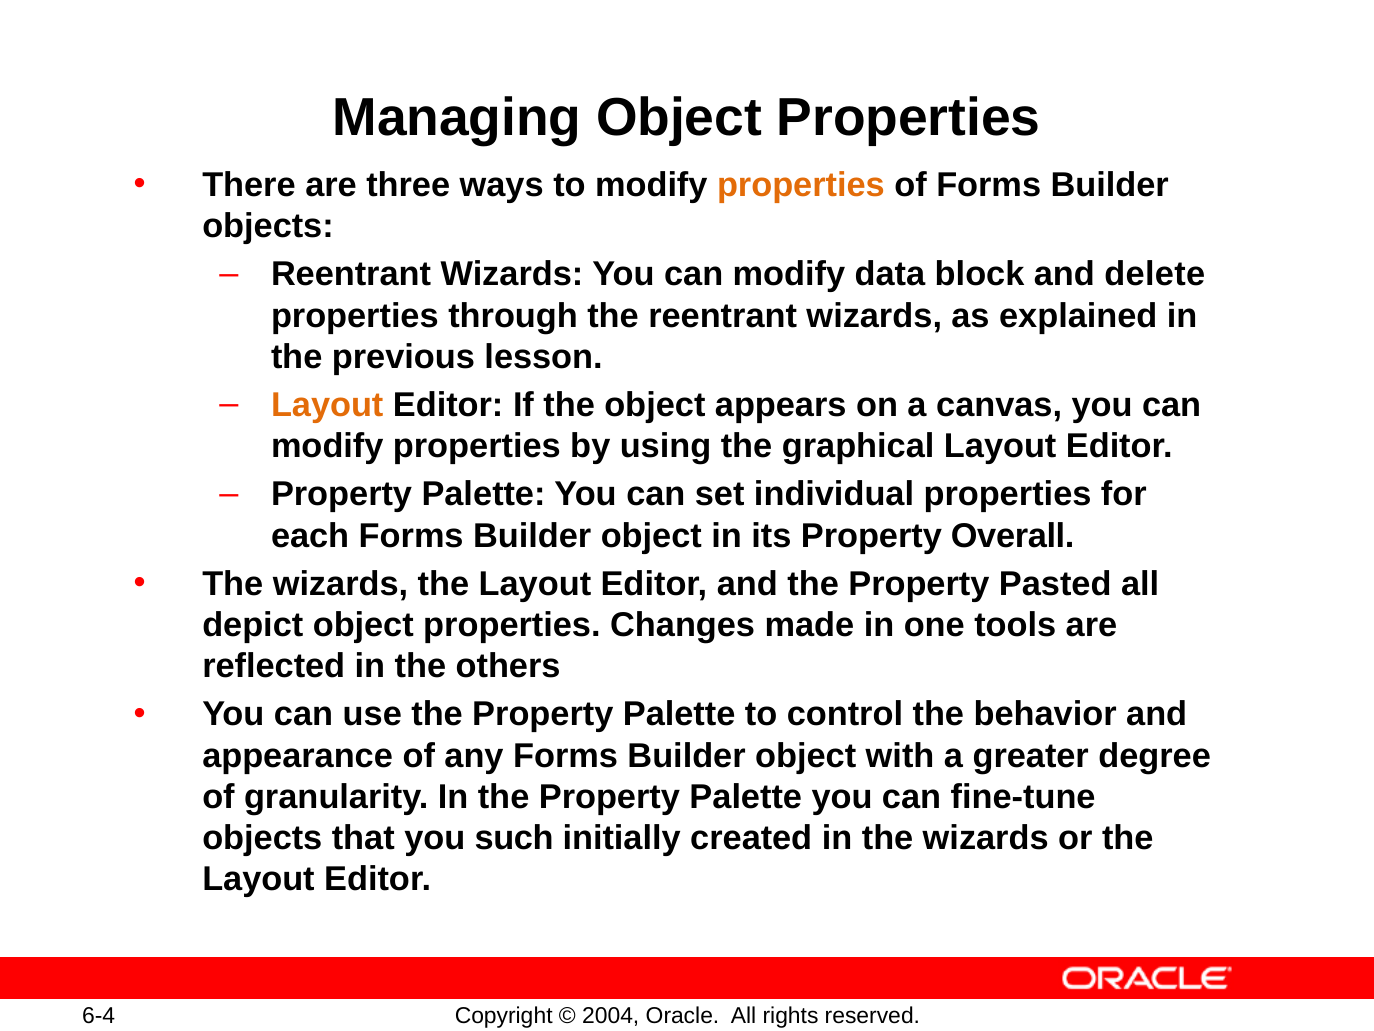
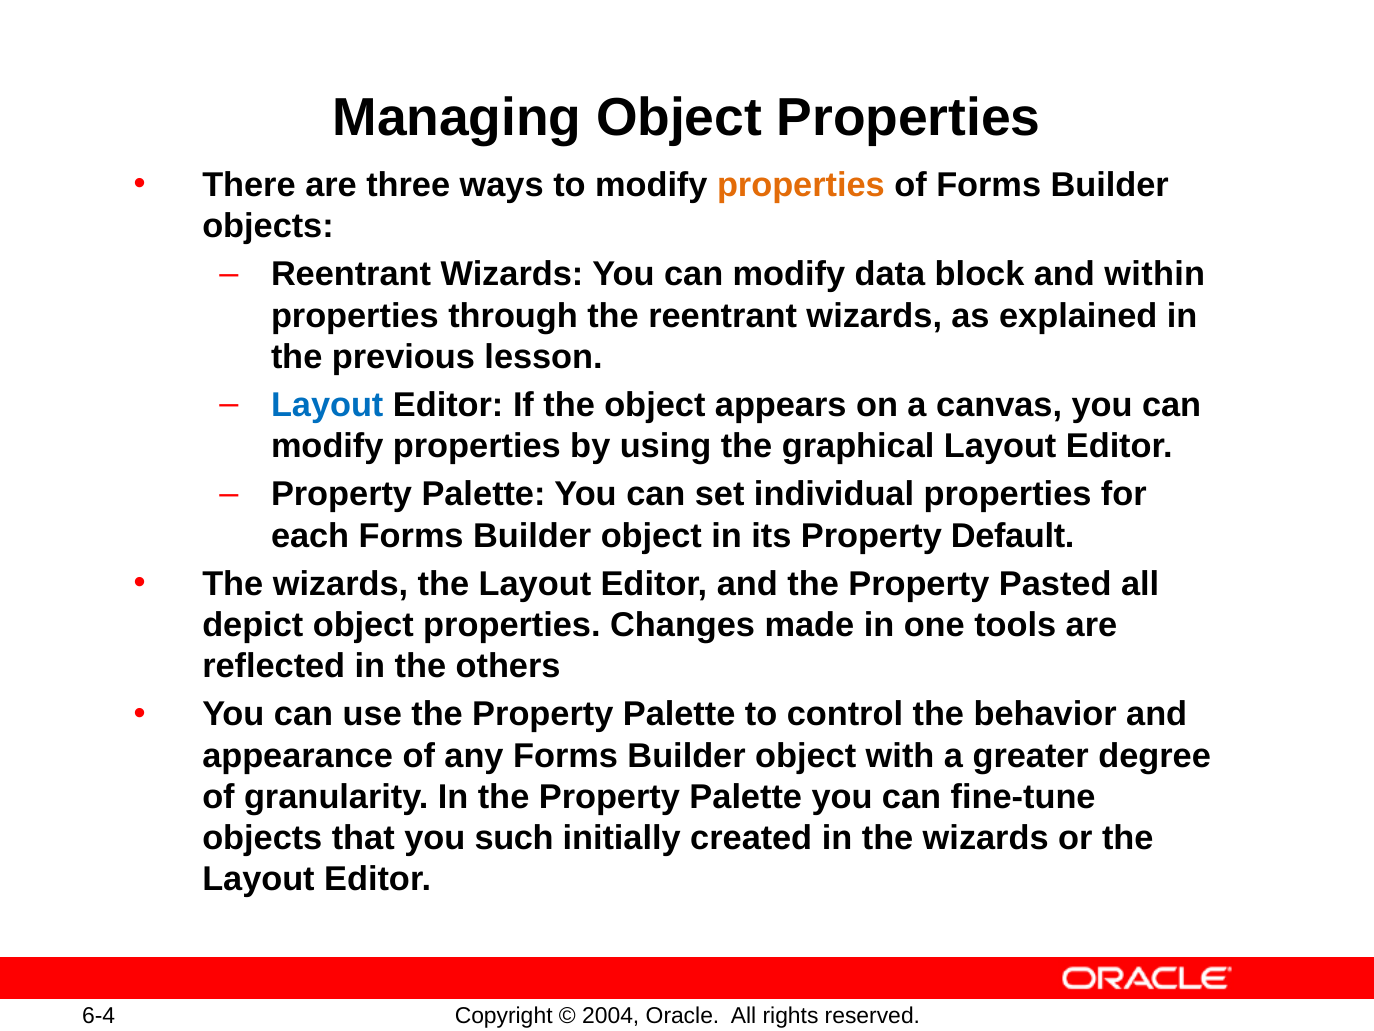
delete: delete -> within
Layout at (327, 405) colour: orange -> blue
Overall: Overall -> Default
